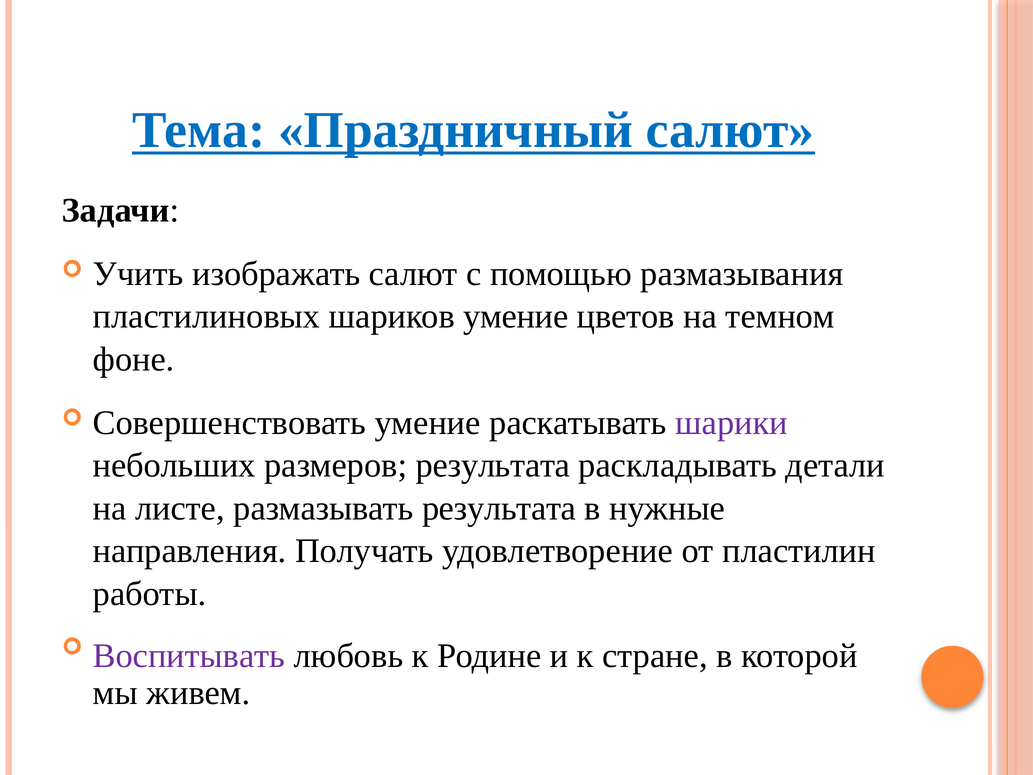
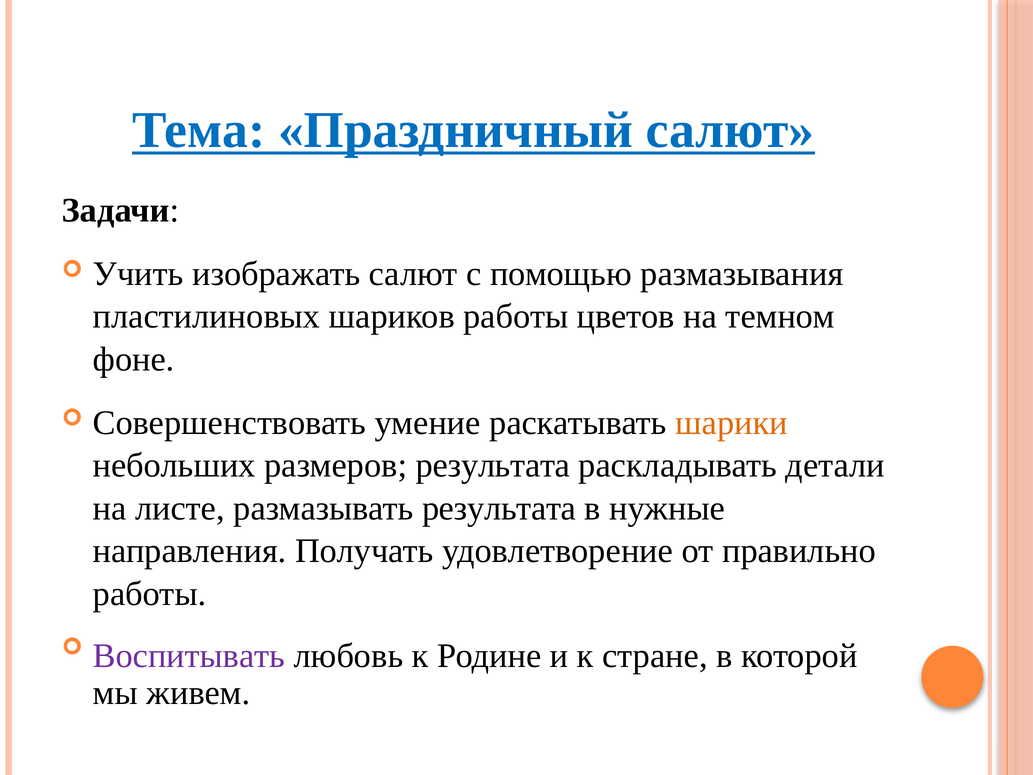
шариков умение: умение -> работы
шарики colour: purple -> orange
пластилин: пластилин -> правильно
